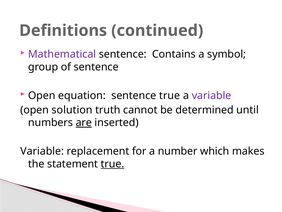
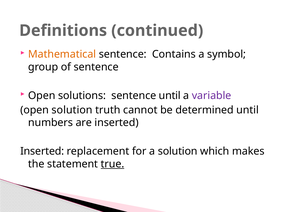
Mathematical colour: purple -> orange
equation: equation -> solutions
sentence true: true -> until
are underline: present -> none
Variable at (42, 151): Variable -> Inserted
a number: number -> solution
